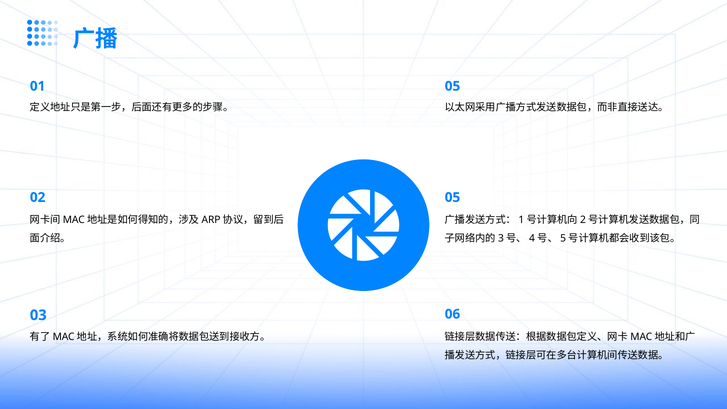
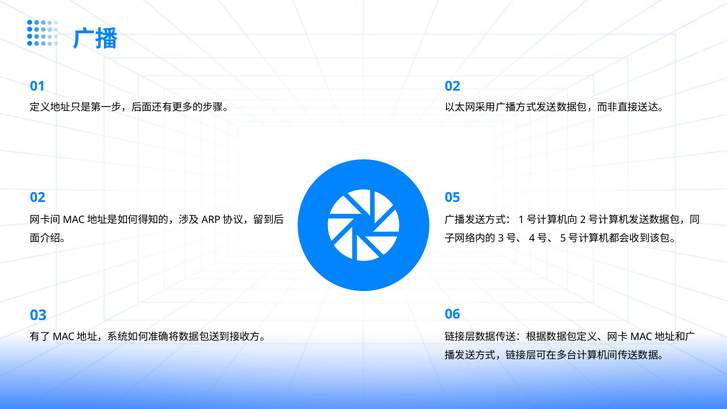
01 05: 05 -> 02
